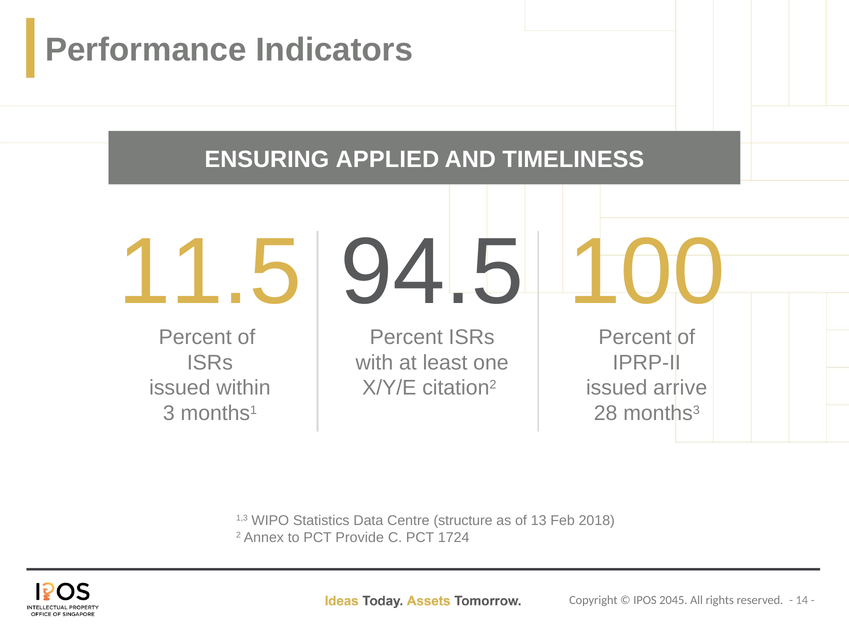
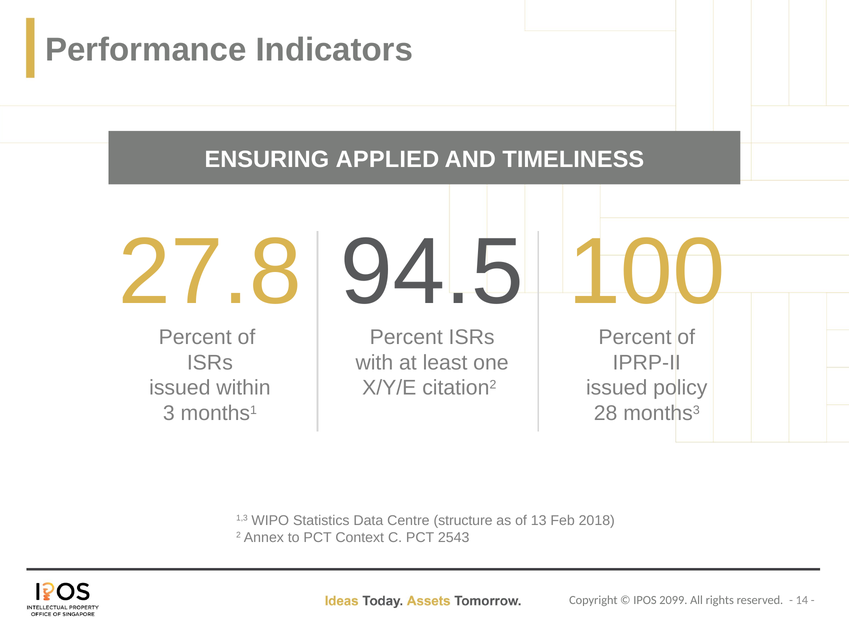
11.5: 11.5 -> 27.8
arrive: arrive -> policy
Provide: Provide -> Context
1724: 1724 -> 2543
2045: 2045 -> 2099
